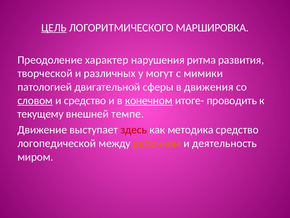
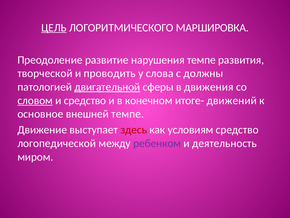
характер: характер -> развитие
нарушения ритма: ритма -> темпе
различных: различных -> проводить
могут: могут -> слова
мимики: мимики -> должны
двигательной underline: none -> present
конечном underline: present -> none
проводить: проводить -> движений
текущему: текущему -> основное
методика: методика -> условиям
ребенком colour: orange -> purple
